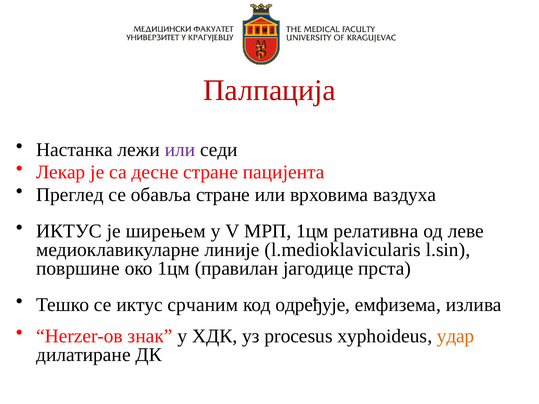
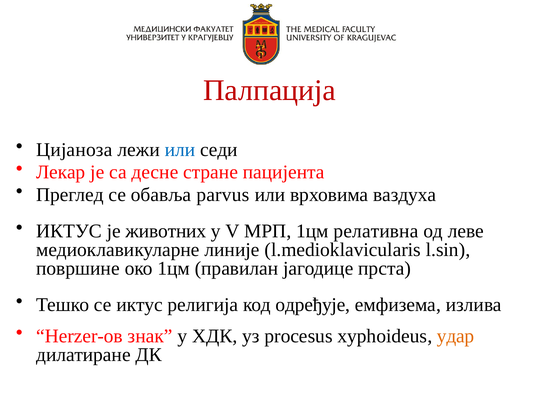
Настанка: Настанка -> Цијаноза
или at (180, 150) colour: purple -> blue
обавља стране: стране -> parvus
ширењем: ширењем -> животних
срчаним: срчаним -> религија
